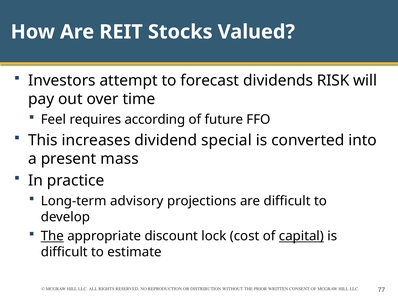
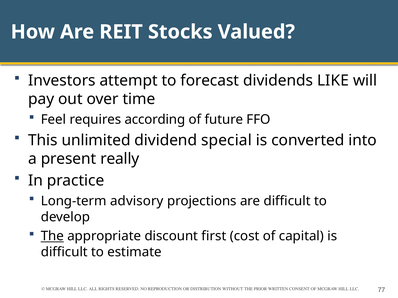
RISK: RISK -> LIKE
increases: increases -> unlimited
mass: mass -> really
lock: lock -> first
capital underline: present -> none
